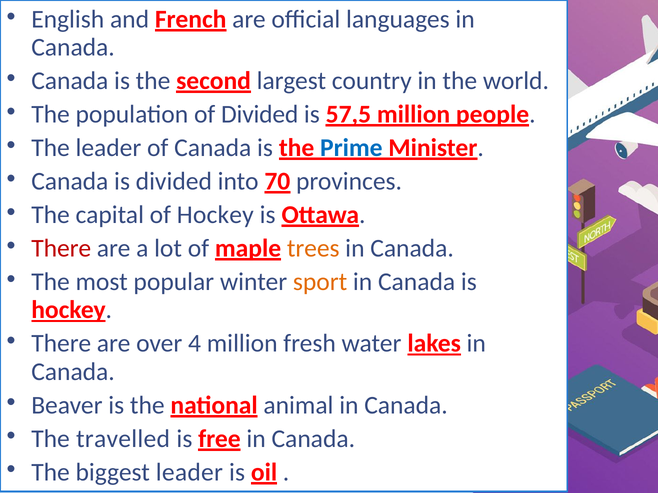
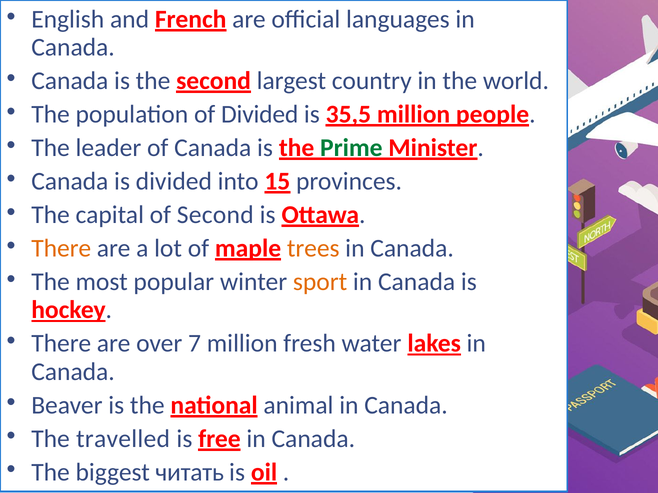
57,5: 57,5 -> 35,5
Prime colour: blue -> green
70: 70 -> 15
of Hockey: Hockey -> Second
There at (61, 249) colour: red -> orange
4: 4 -> 7
biggest leader: leader -> читать
